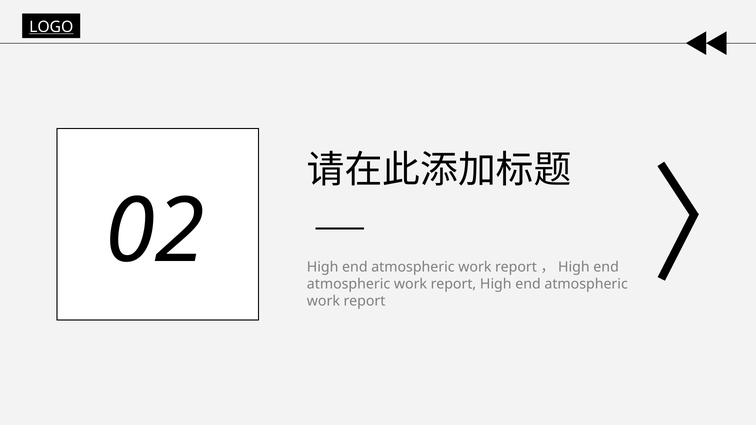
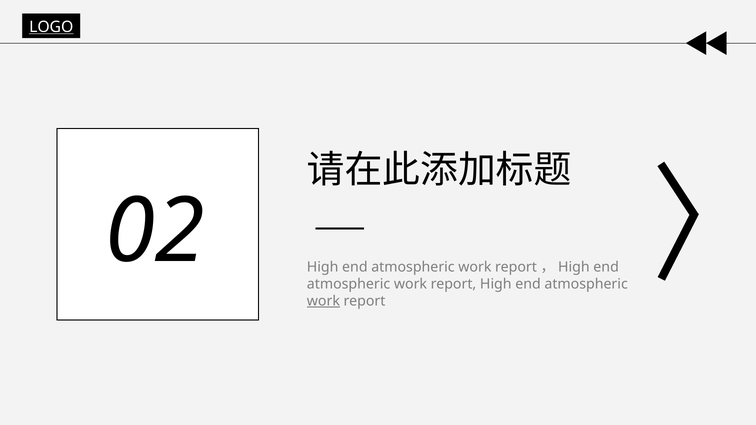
work at (323, 301) underline: none -> present
